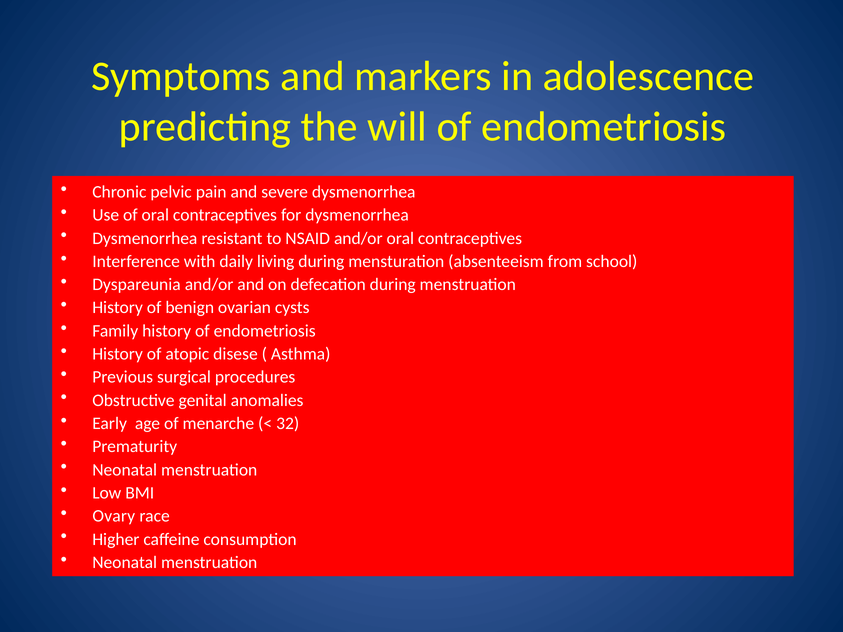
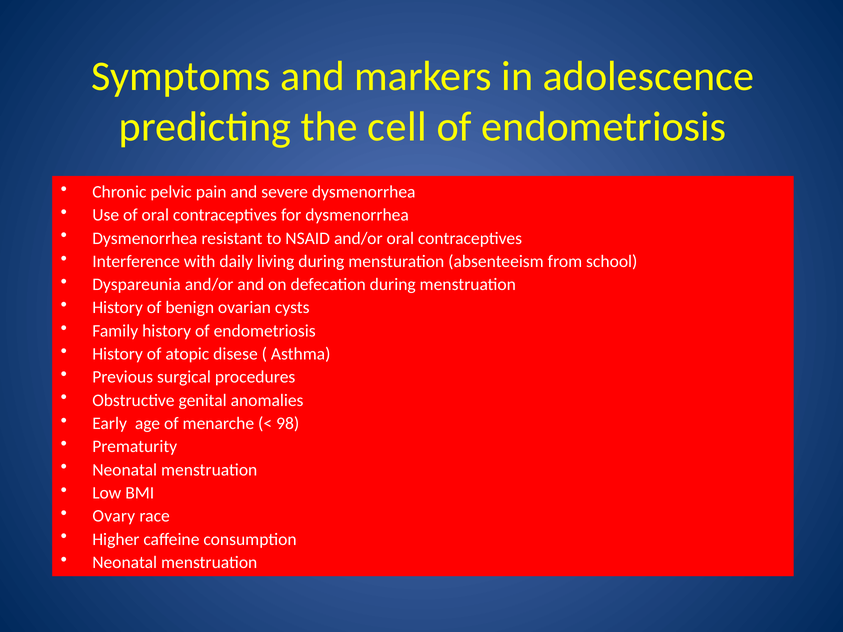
will: will -> cell
32: 32 -> 98
